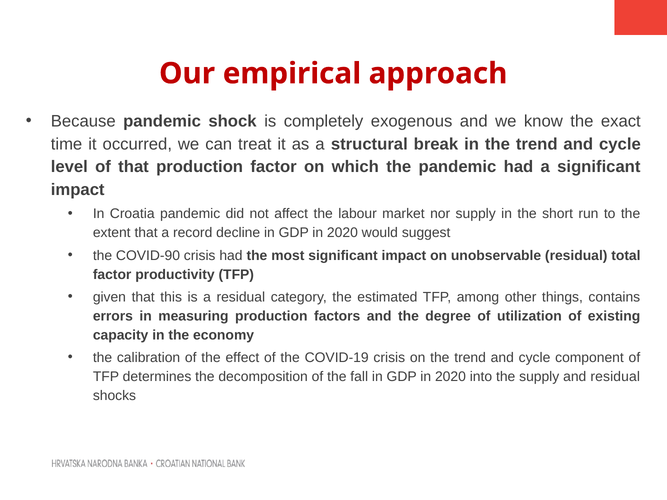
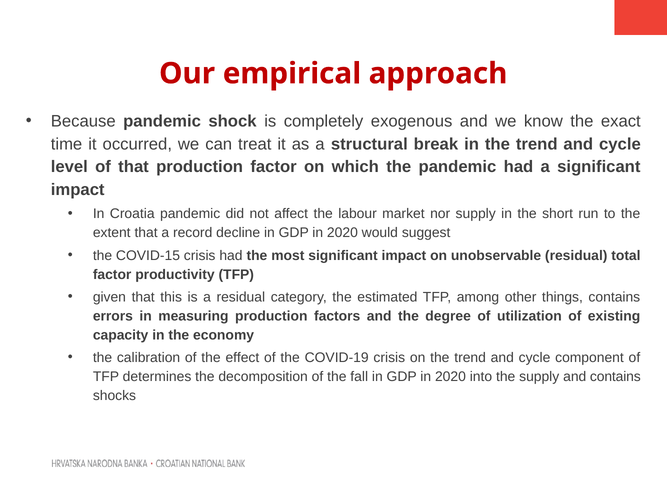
COVID-90: COVID-90 -> COVID-15
and residual: residual -> contains
